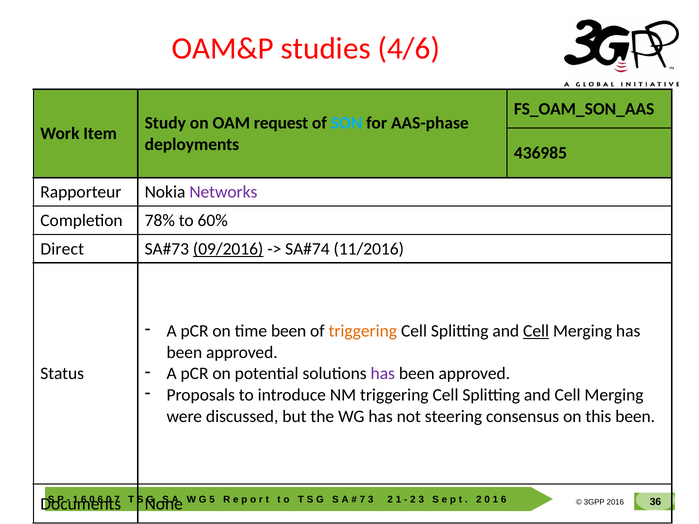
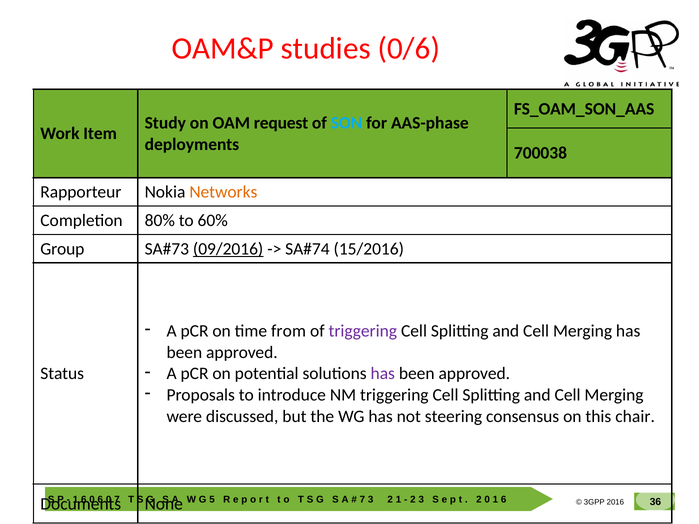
4/6: 4/6 -> 0/6
436985: 436985 -> 700038
Networks colour: purple -> orange
78%: 78% -> 80%
Direct: Direct -> Group
11/2016: 11/2016 -> 15/2016
time been: been -> from
triggering at (363, 331) colour: orange -> purple
Cell at (536, 331) underline: present -> none
this been: been -> chair
